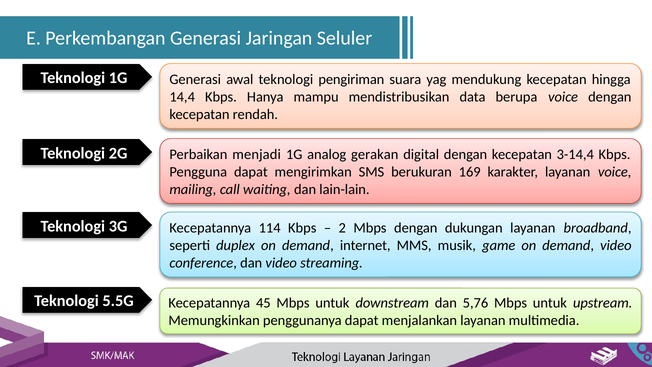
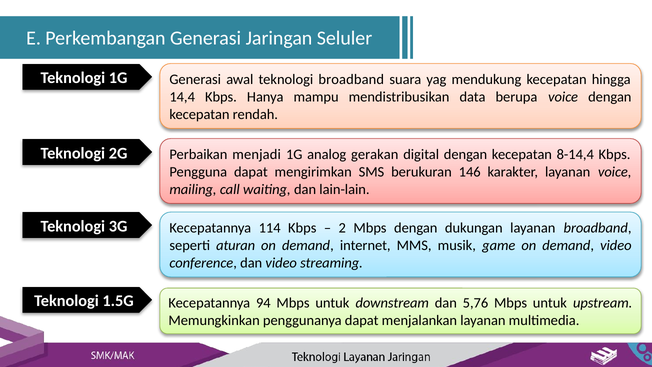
teknologi pengiriman: pengiriman -> broadband
3-14,4: 3-14,4 -> 8-14,4
169: 169 -> 146
duplex: duplex -> aturan
5.5G: 5.5G -> 1.5G
45: 45 -> 94
